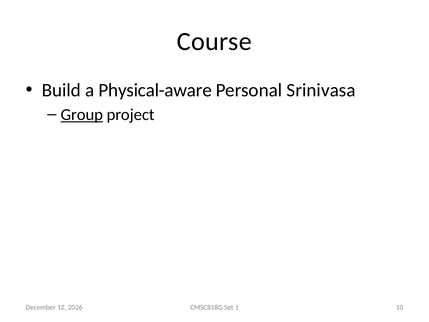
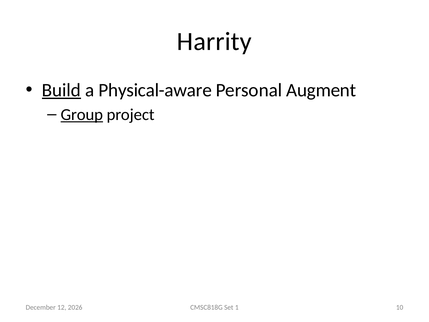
Course: Course -> Harrity
Build underline: none -> present
Srinivasa: Srinivasa -> Augment
